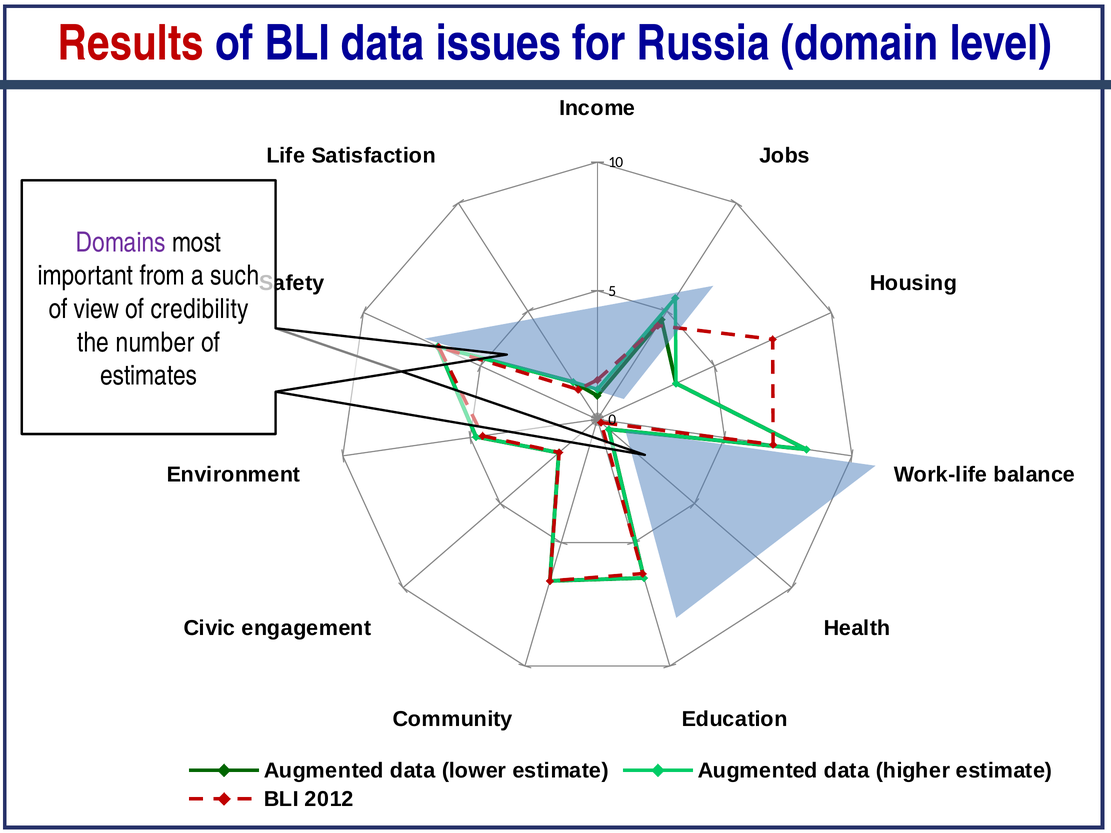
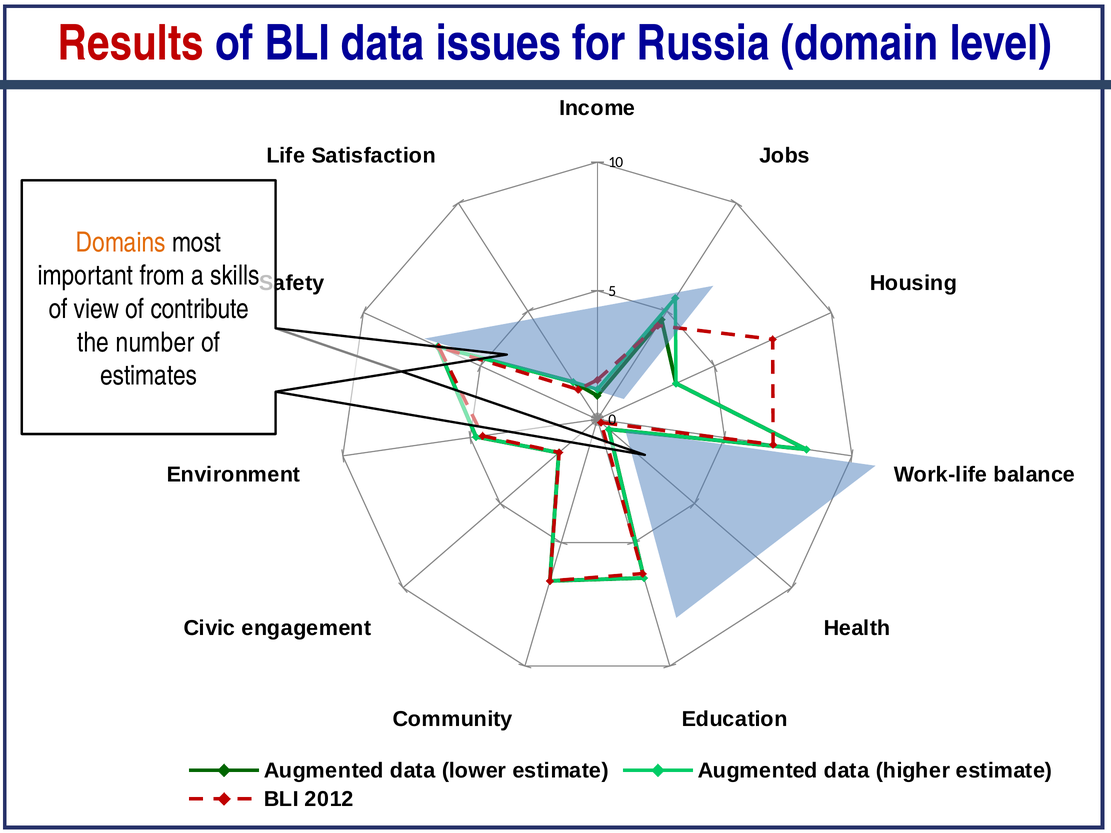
Domains colour: purple -> orange
such: such -> skills
credibility: credibility -> contribute
